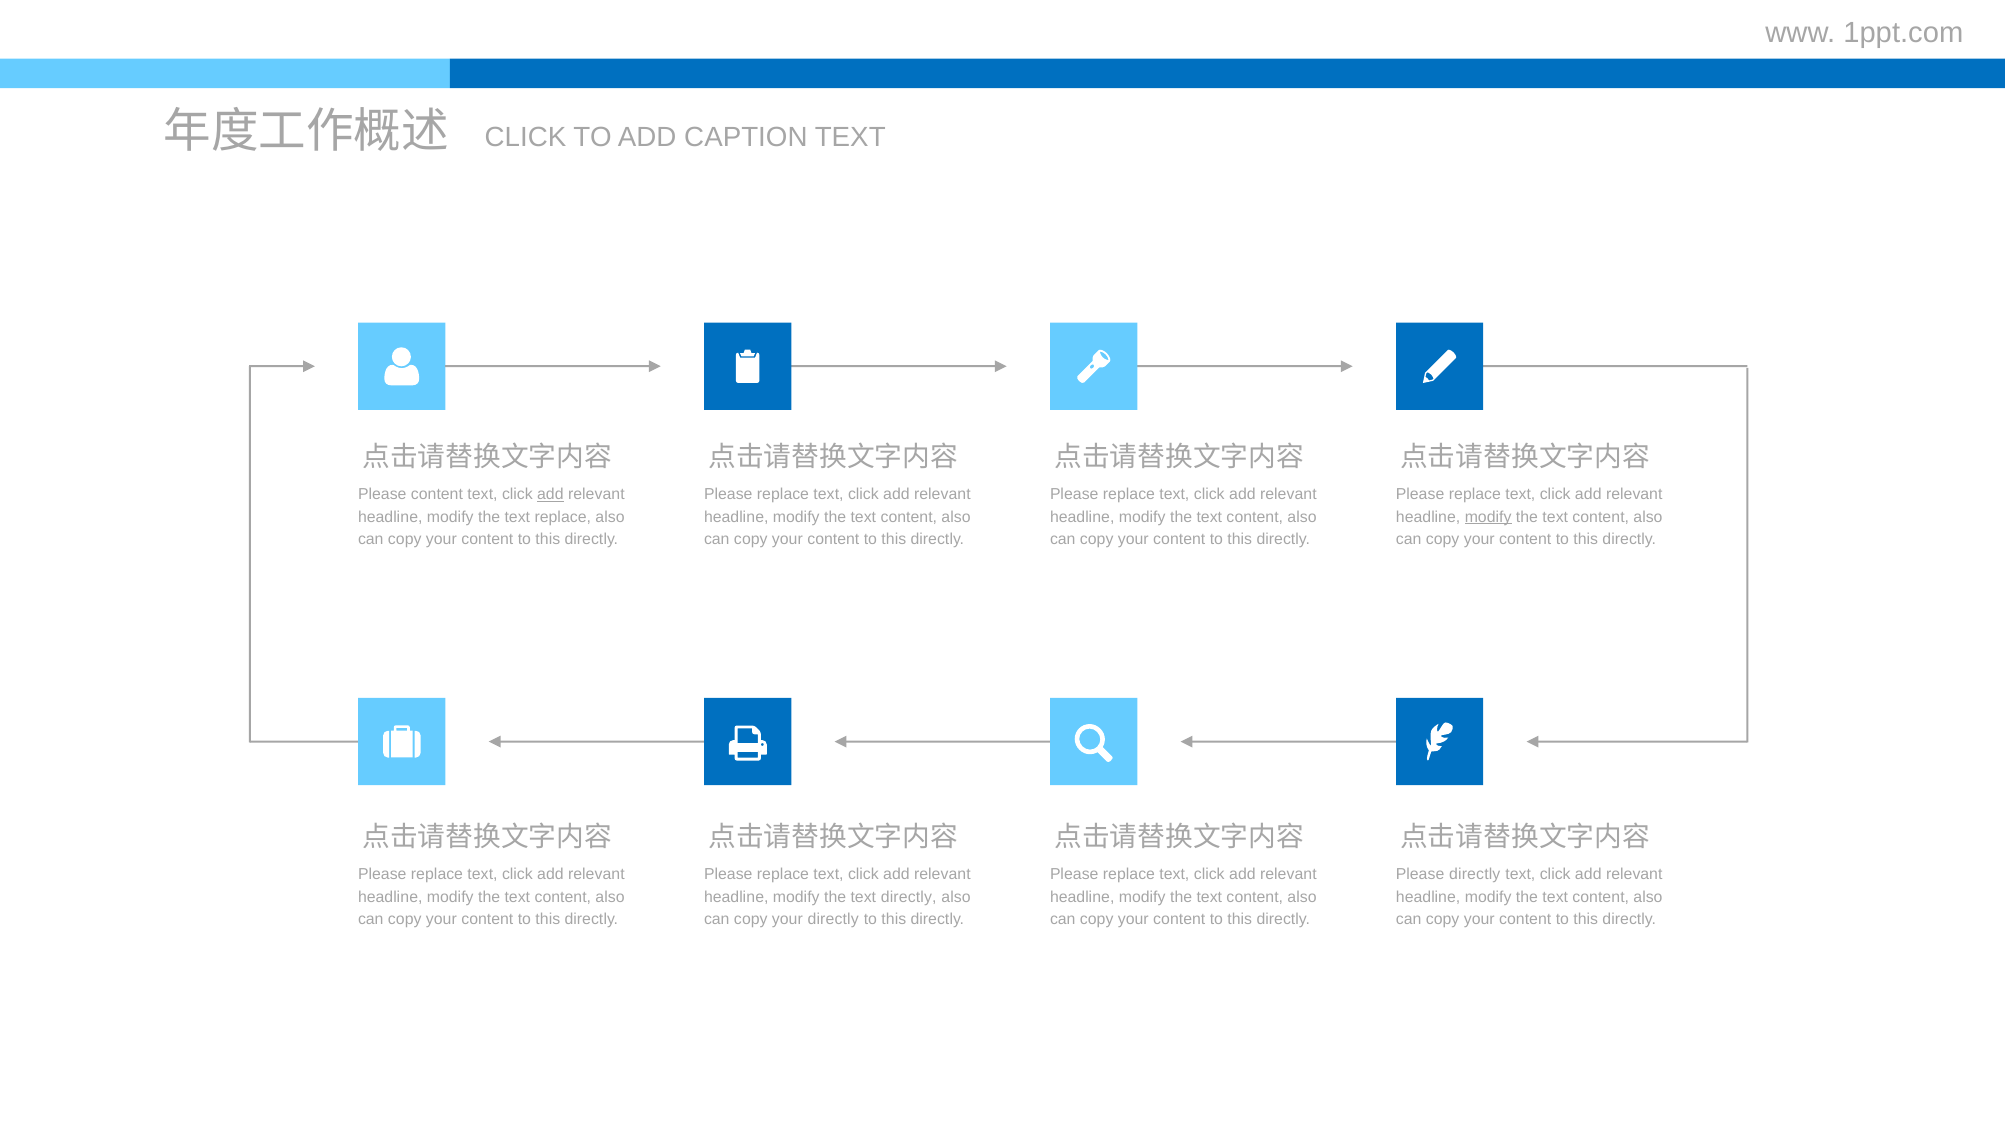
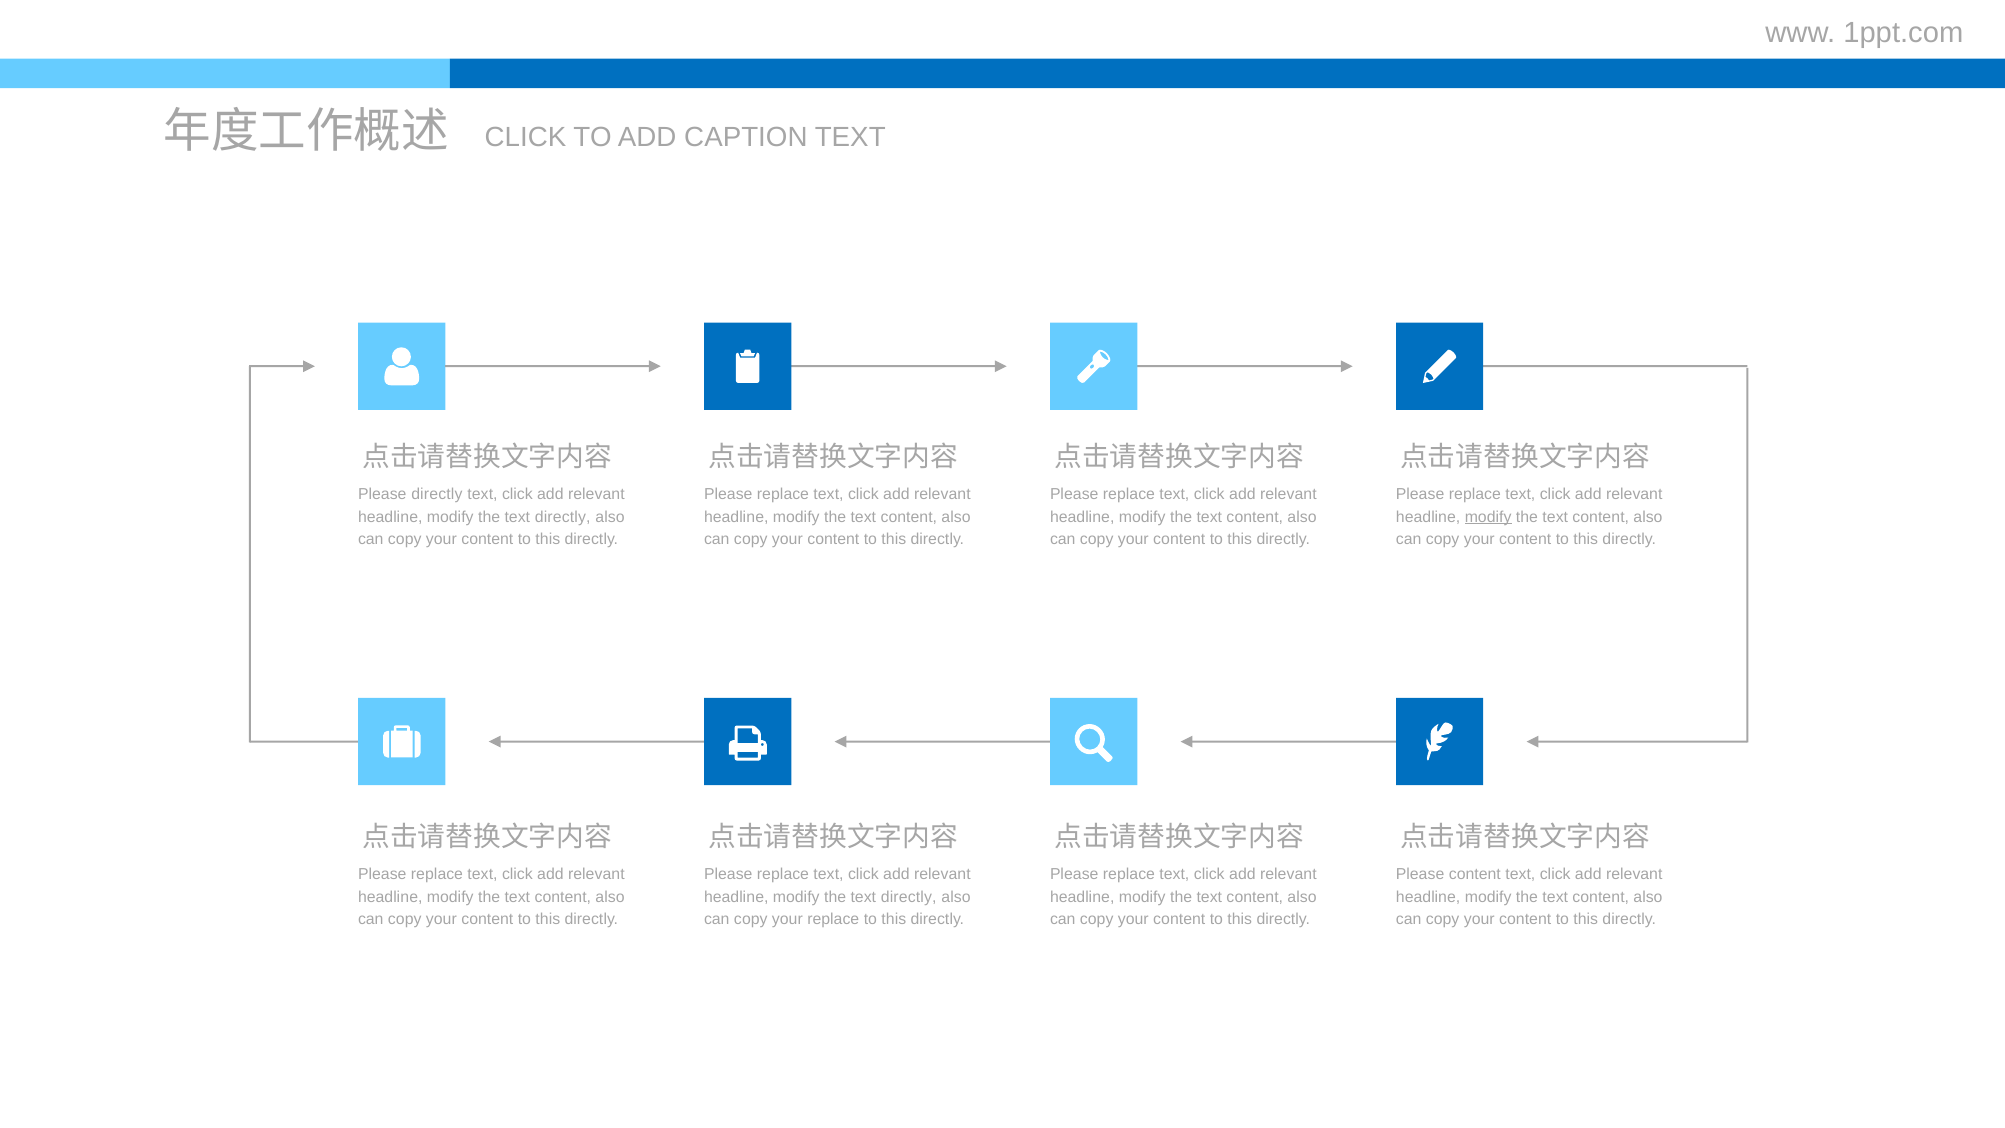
Please content: content -> directly
add at (550, 494) underline: present -> none
replace at (563, 517): replace -> directly
Please directly: directly -> content
your directly: directly -> replace
